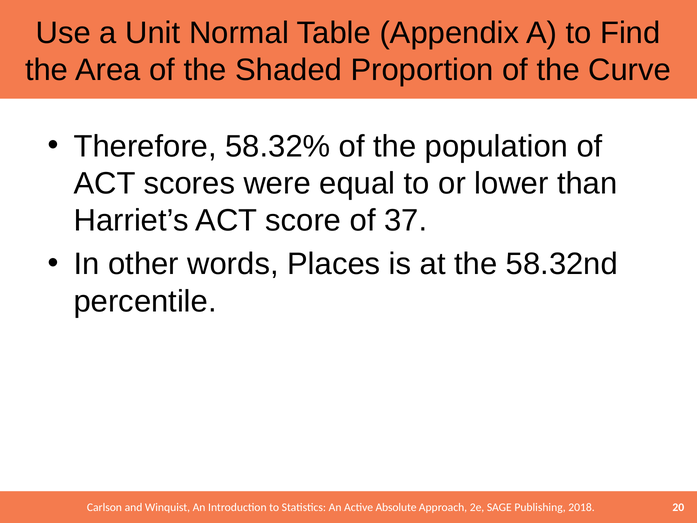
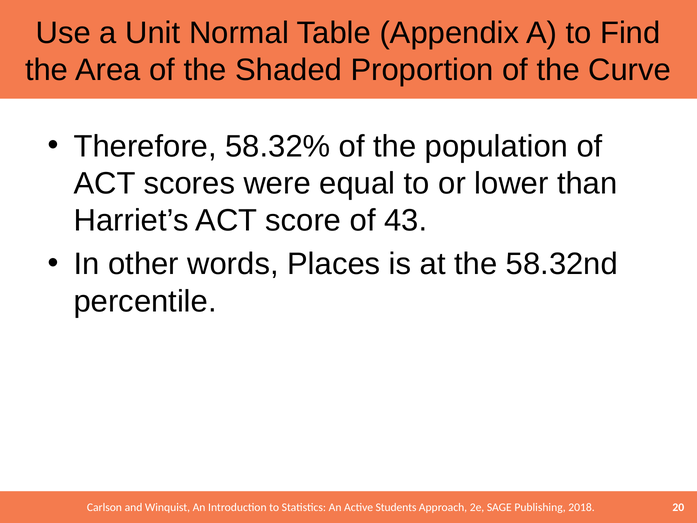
37: 37 -> 43
Absolute: Absolute -> Students
